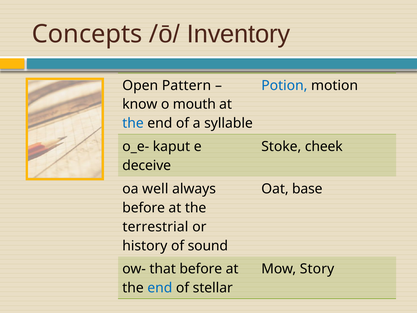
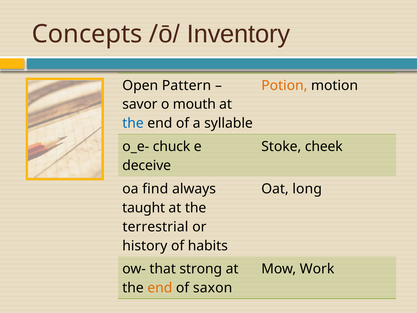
Potion colour: blue -> orange
know: know -> savor
kaput: kaput -> chuck
well: well -> find
base: base -> long
before at (144, 208): before -> taught
sound: sound -> habits
that before: before -> strong
Story: Story -> Work
end at (160, 288) colour: blue -> orange
stellar: stellar -> saxon
